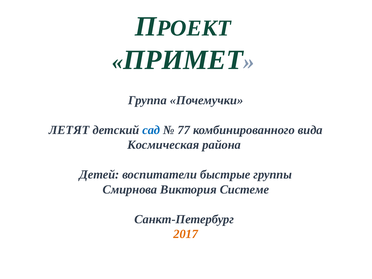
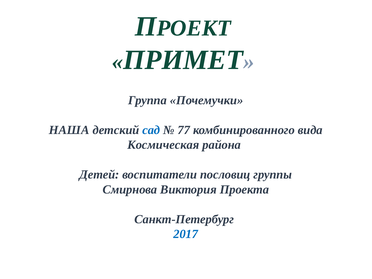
ЛЕТЯТ: ЛЕТЯТ -> НАША
быстрые: быстрые -> пословиц
Системе: Системе -> Проекта
2017 colour: orange -> blue
